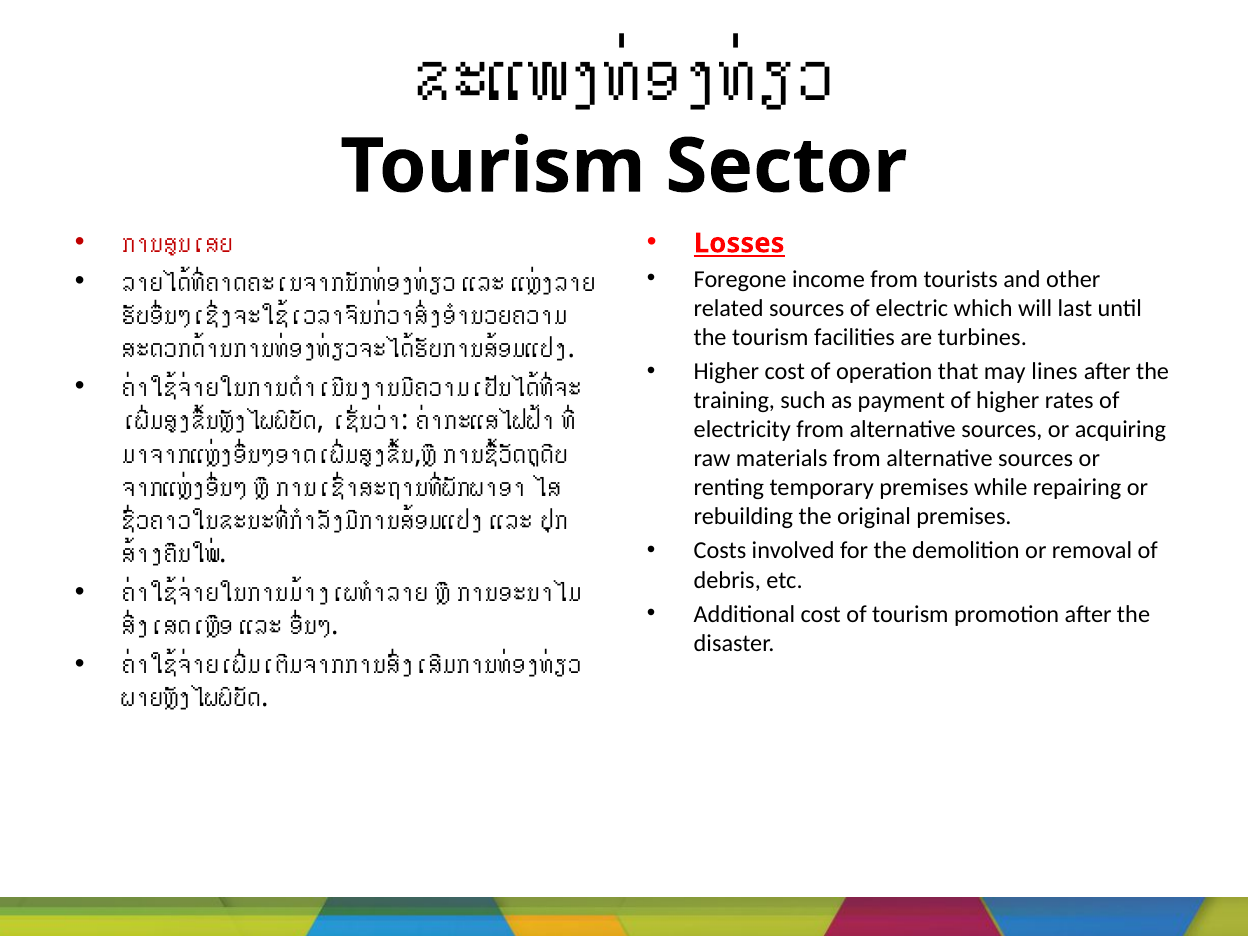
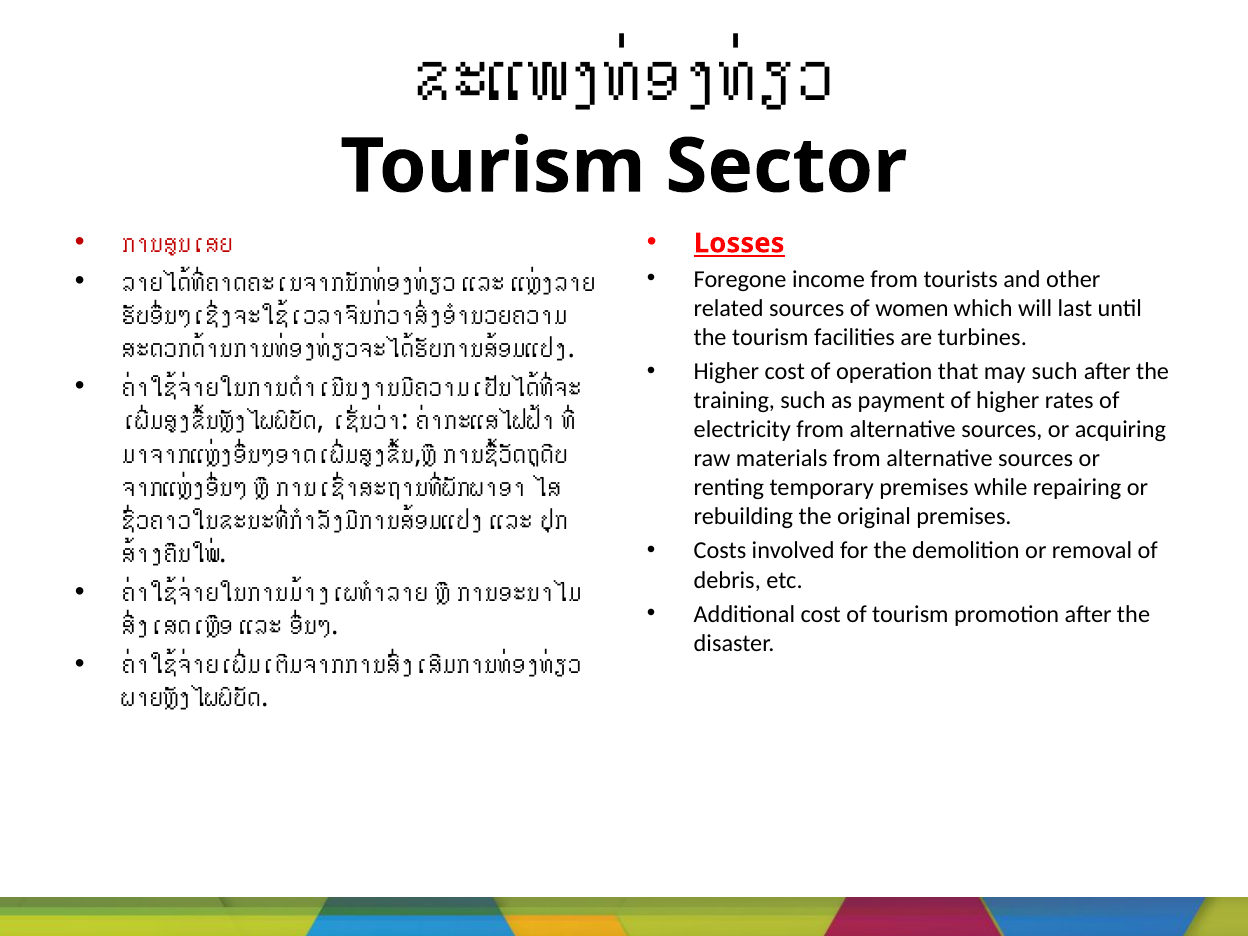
electric: electric -> women
may lines: lines -> such
